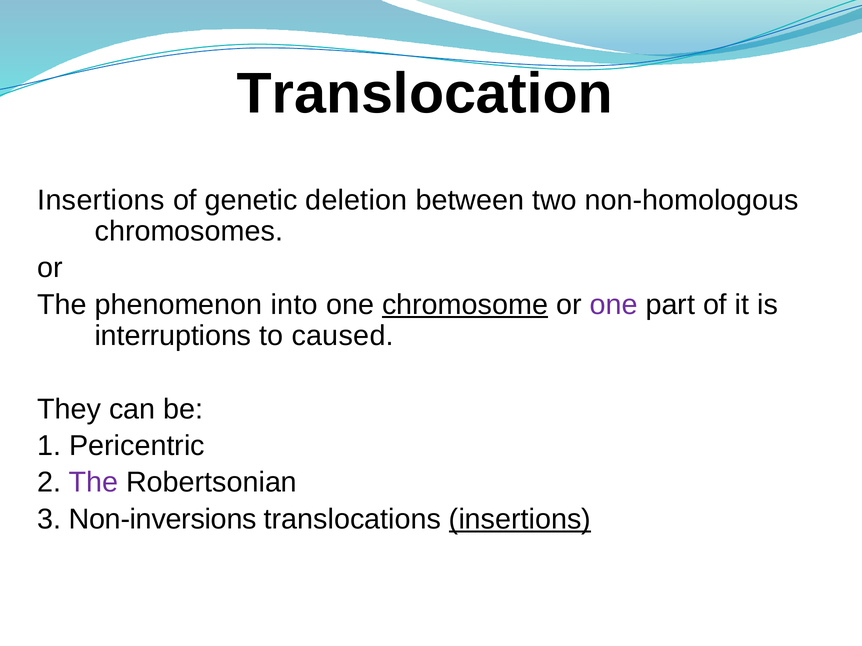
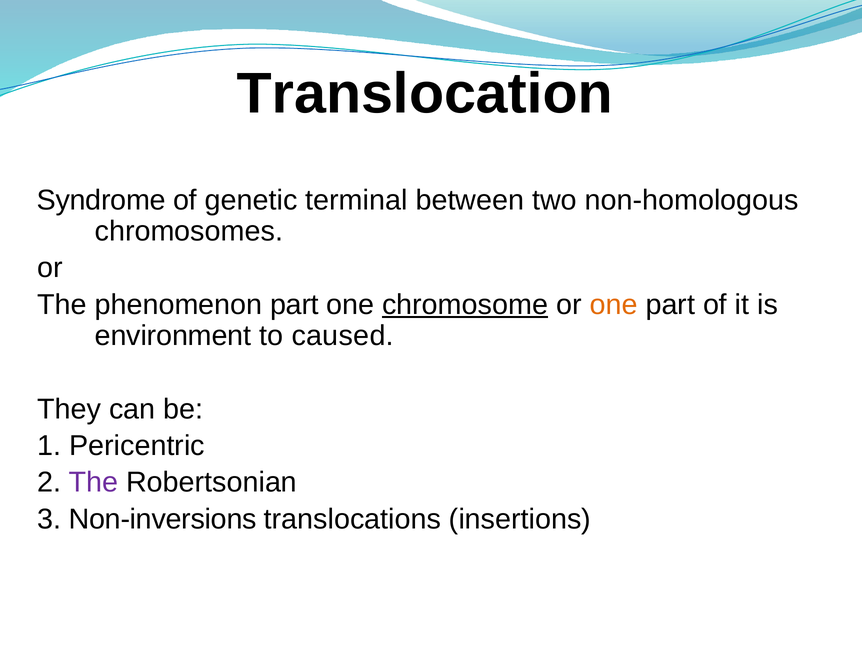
Insertions at (101, 200): Insertions -> Syndrome
deletion: deletion -> terminal
phenomenon into: into -> part
one at (614, 305) colour: purple -> orange
interruptions: interruptions -> environment
insertions at (520, 520) underline: present -> none
